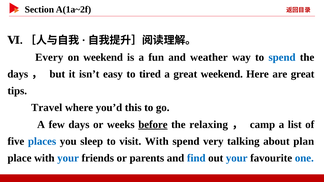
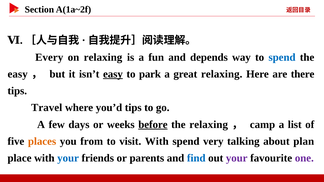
on weekend: weekend -> relaxing
weather: weather -> depends
days at (18, 74): days -> easy
easy at (113, 74) underline: none -> present
tired: tired -> park
great weekend: weekend -> relaxing
are great: great -> there
you’d this: this -> tips
places colour: blue -> orange
sleep: sleep -> from
your at (237, 158) colour: blue -> purple
one colour: blue -> purple
